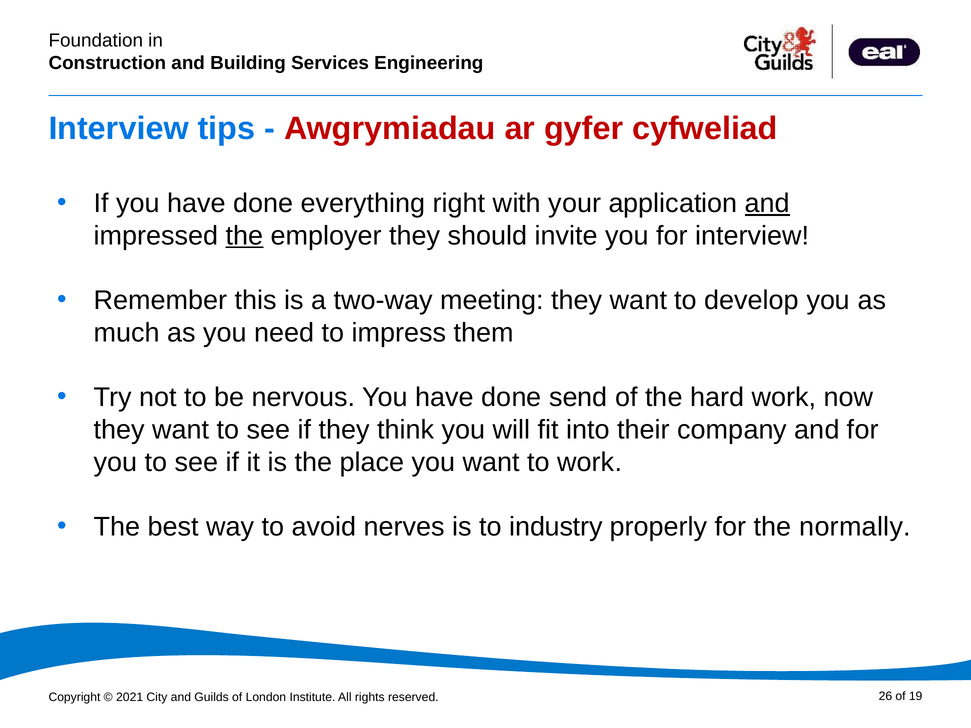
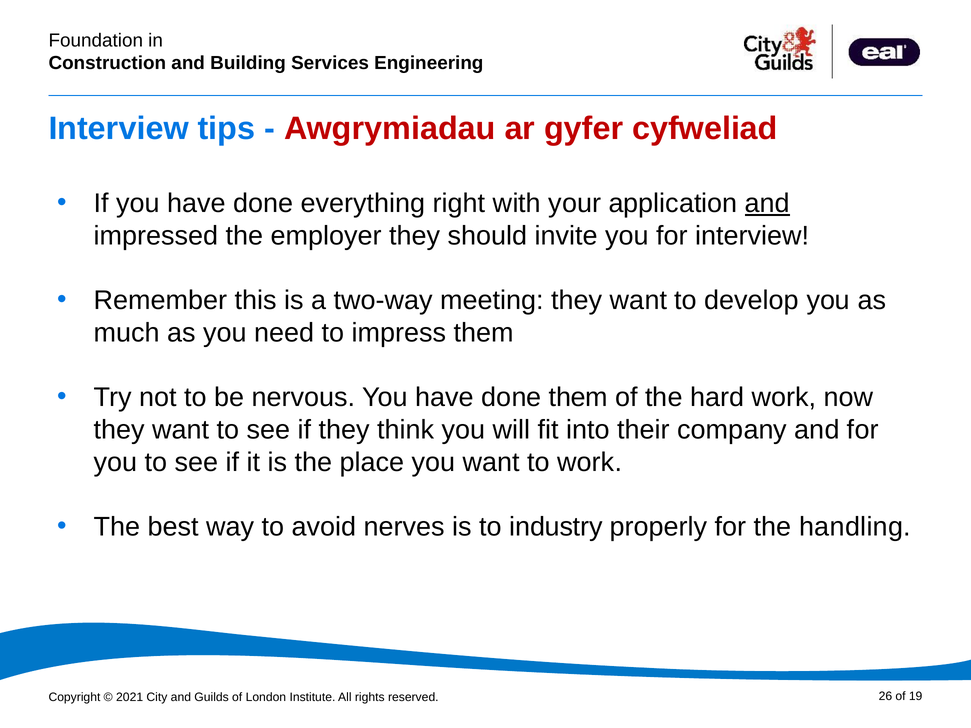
the at (245, 236) underline: present -> none
done send: send -> them
normally: normally -> handling
